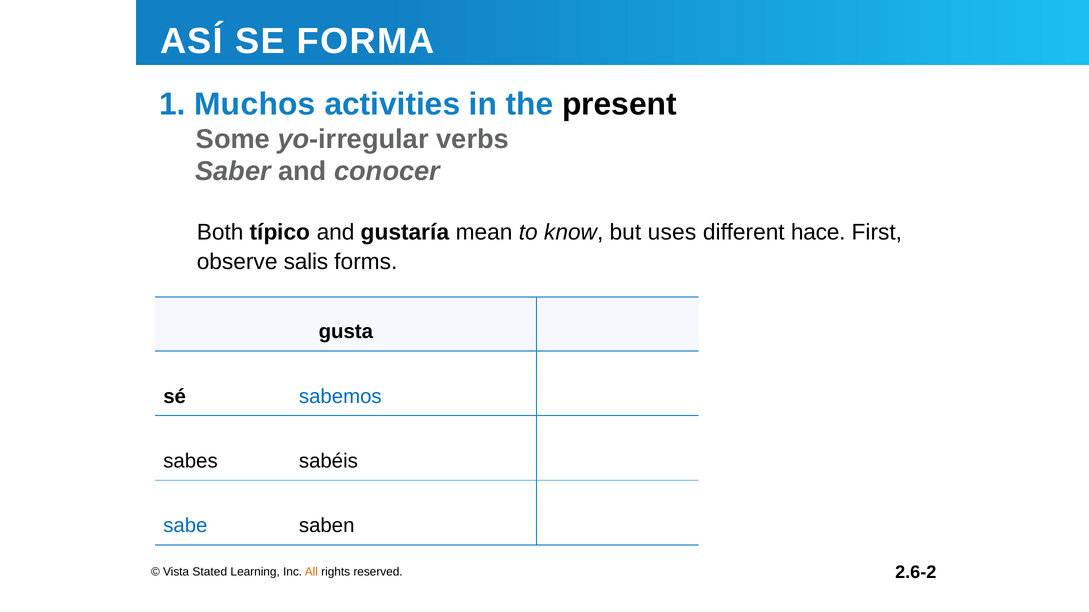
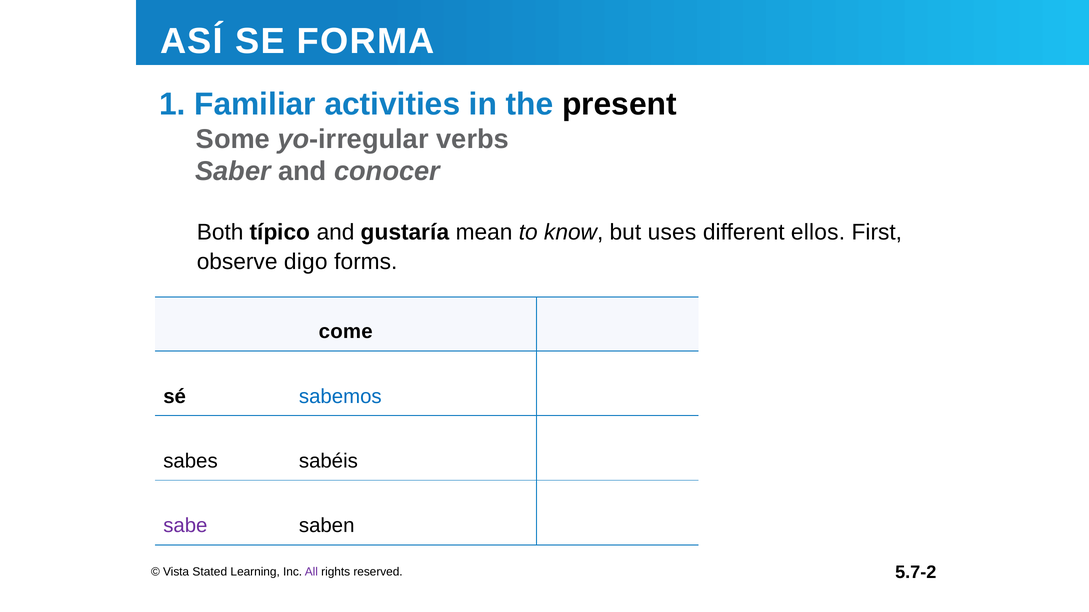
Muchos: Muchos -> Familiar
hace: hace -> ellos
salis: salis -> digo
gusta: gusta -> come
sabe colour: blue -> purple
All colour: orange -> purple
2.6-2: 2.6-2 -> 5.7-2
